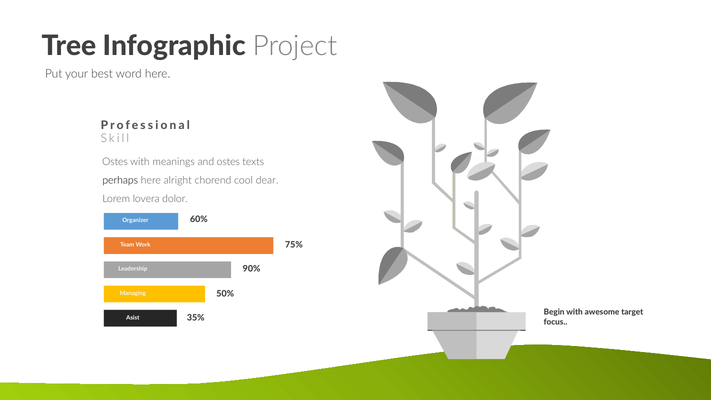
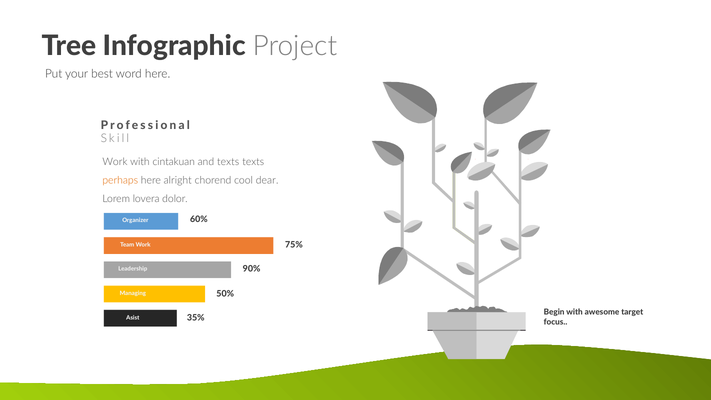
Ostes at (115, 162): Ostes -> Work
meanings: meanings -> cintakuan
and ostes: ostes -> texts
perhaps colour: black -> orange
